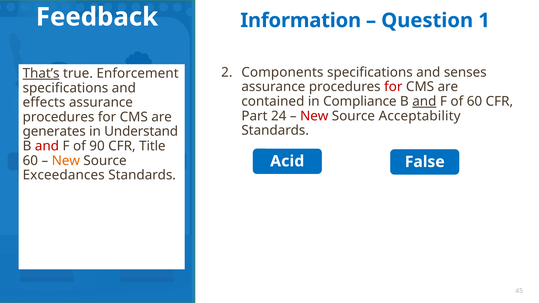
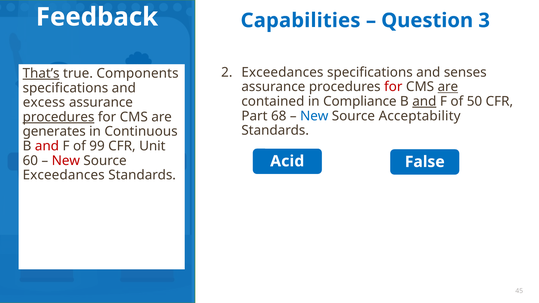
Information: Information -> Capabilities
1: 1 -> 3
2 Components: Components -> Exceedances
Enforcement: Enforcement -> Components
are at (448, 87) underline: none -> present
of 60: 60 -> 50
effects: effects -> excess
24: 24 -> 68
New at (314, 116) colour: red -> blue
procedures at (59, 117) underline: none -> present
Understand: Understand -> Continuous
90: 90 -> 99
Title: Title -> Unit
New at (66, 161) colour: orange -> red
